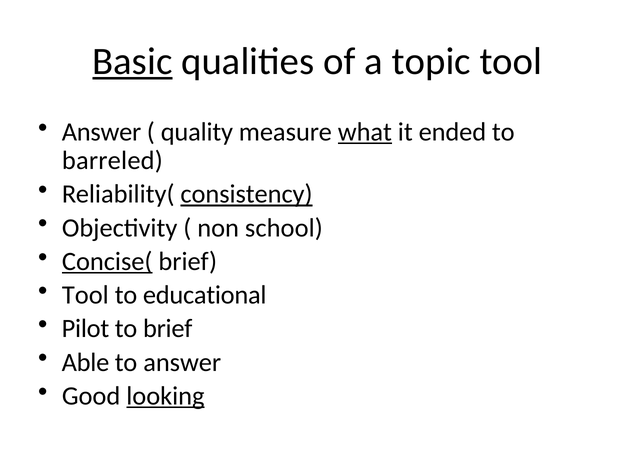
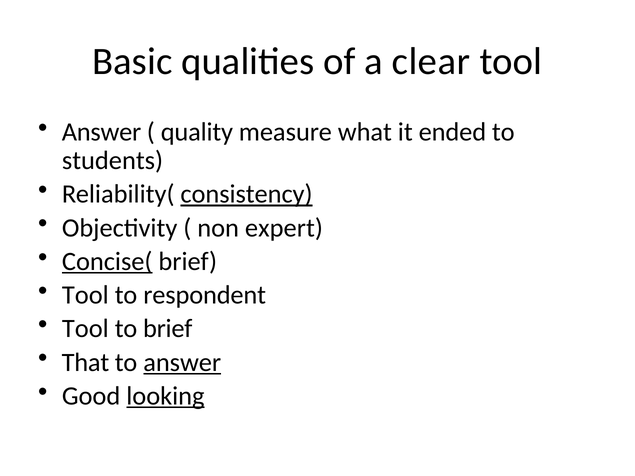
Basic underline: present -> none
topic: topic -> clear
what underline: present -> none
barreled: barreled -> students
school: school -> expert
educational: educational -> respondent
Pilot at (85, 329): Pilot -> Tool
Able: Able -> That
answer at (182, 362) underline: none -> present
